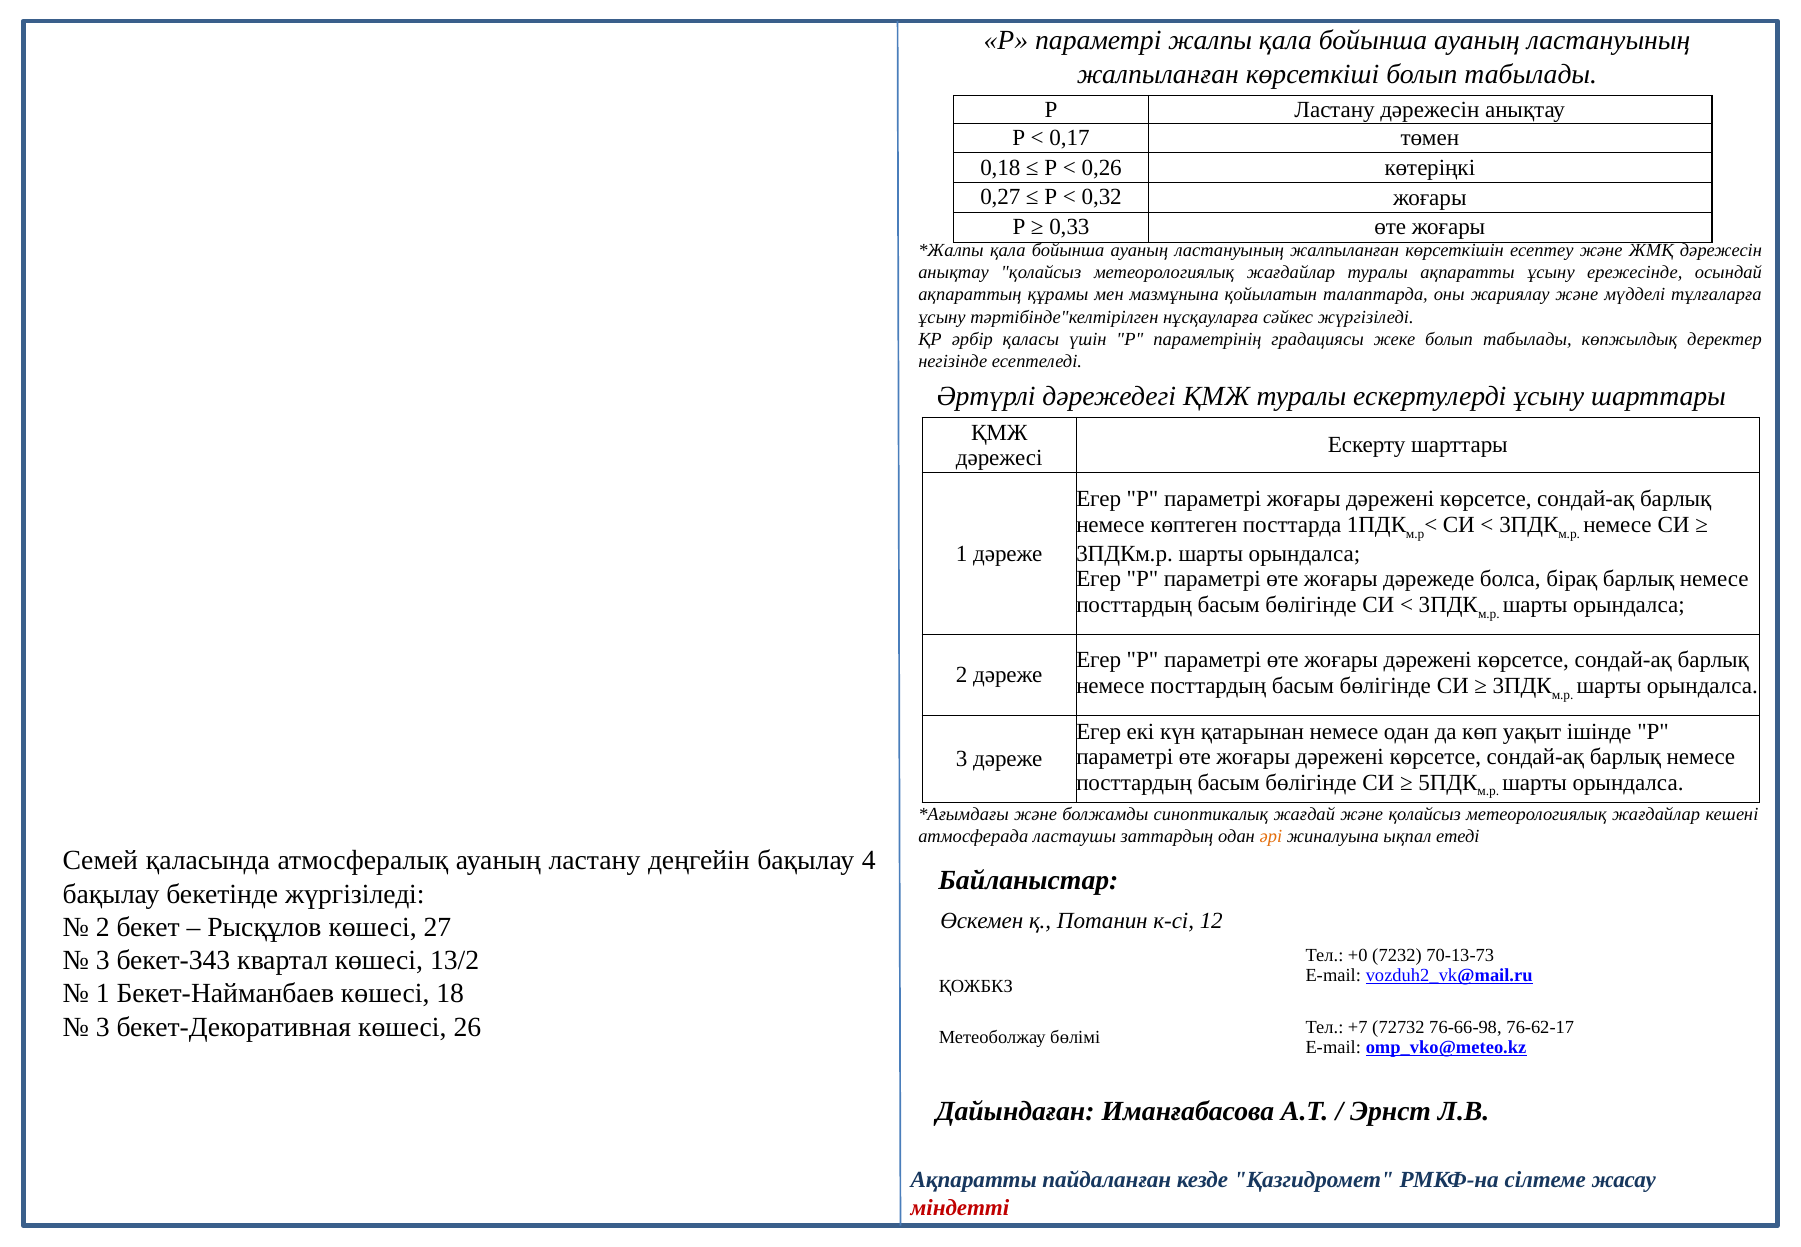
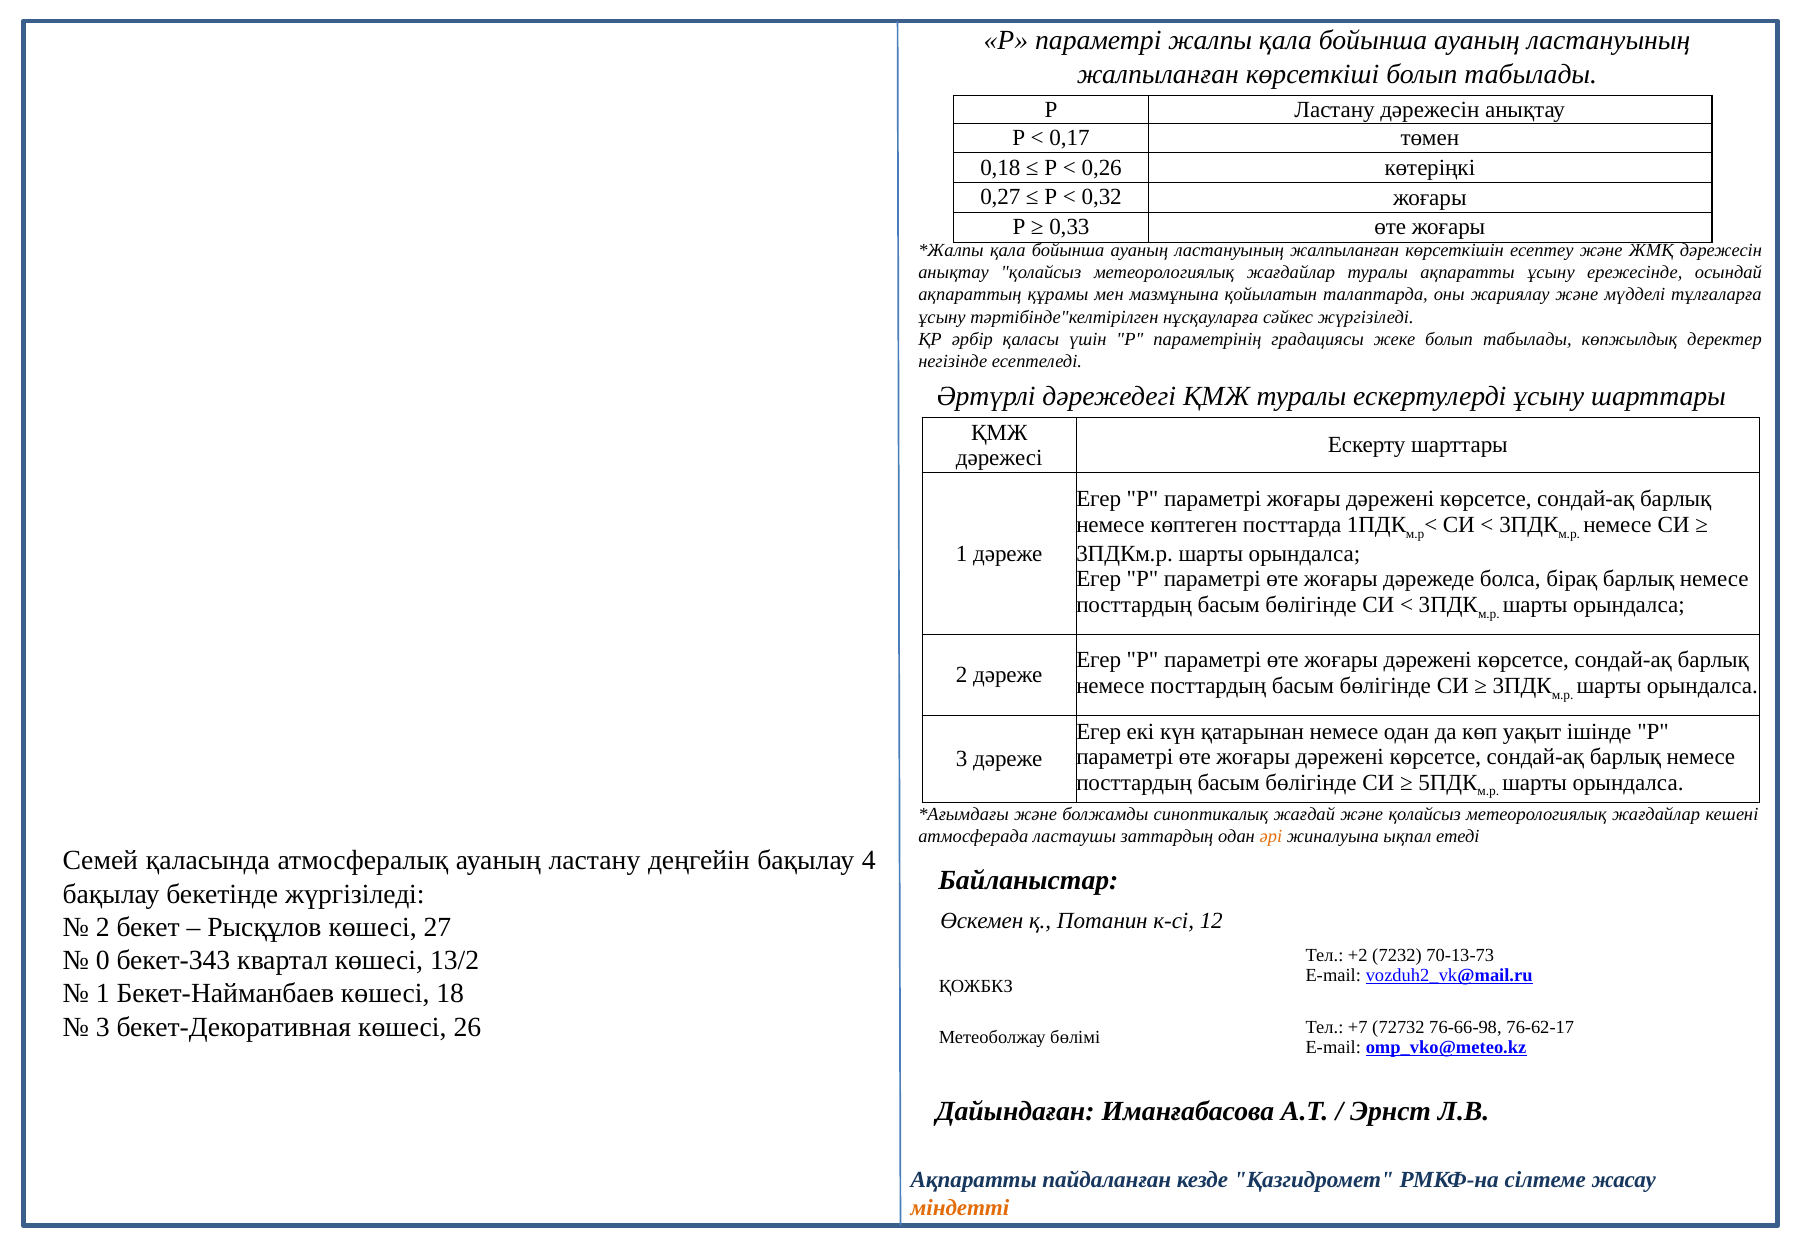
+0: +0 -> +2
3 at (103, 960): 3 -> 0
міндетті colour: red -> orange
